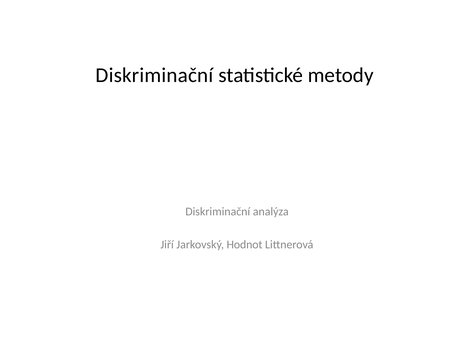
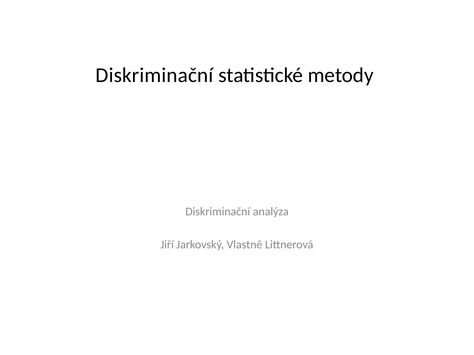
Hodnot: Hodnot -> Vlastně
